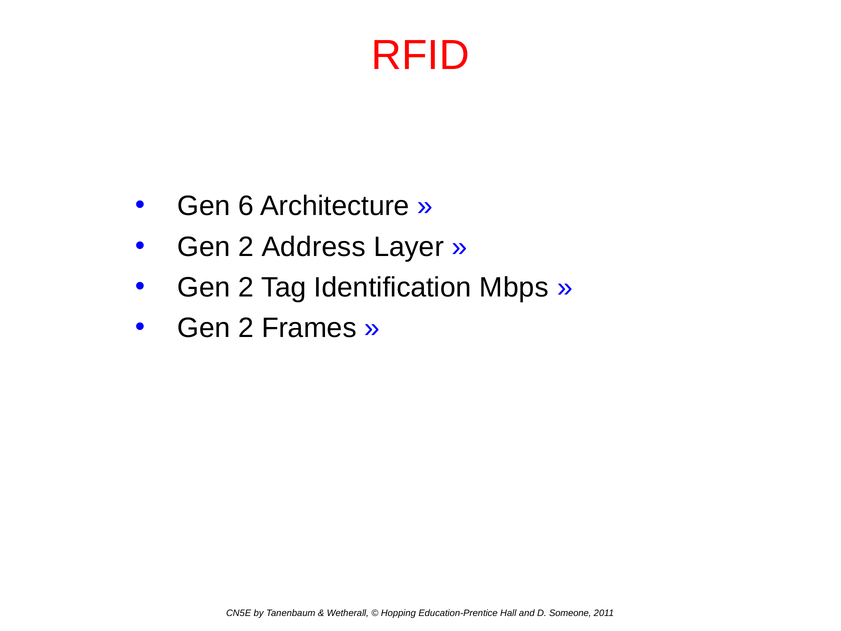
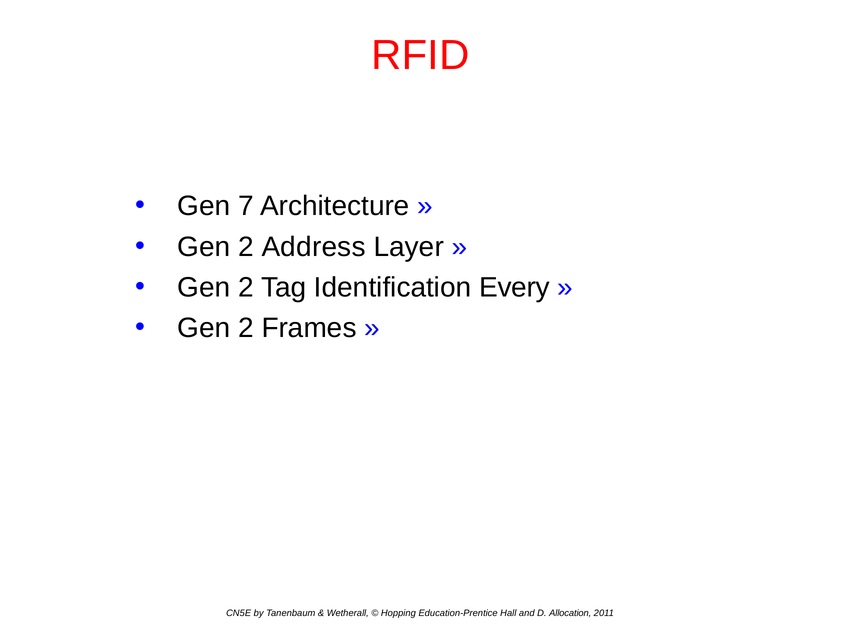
6: 6 -> 7
Mbps: Mbps -> Every
Someone: Someone -> Allocation
